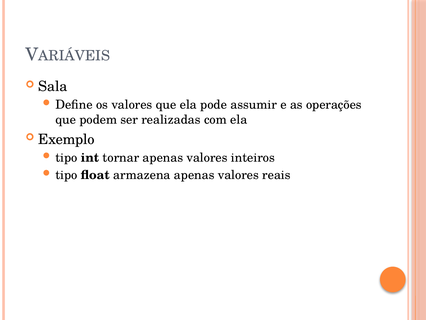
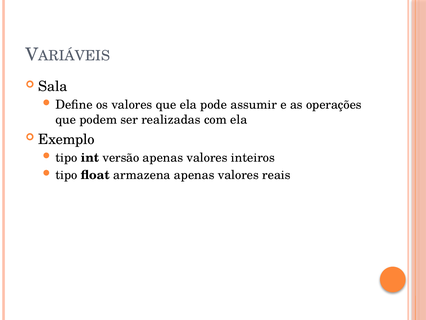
tornar: tornar -> versão
